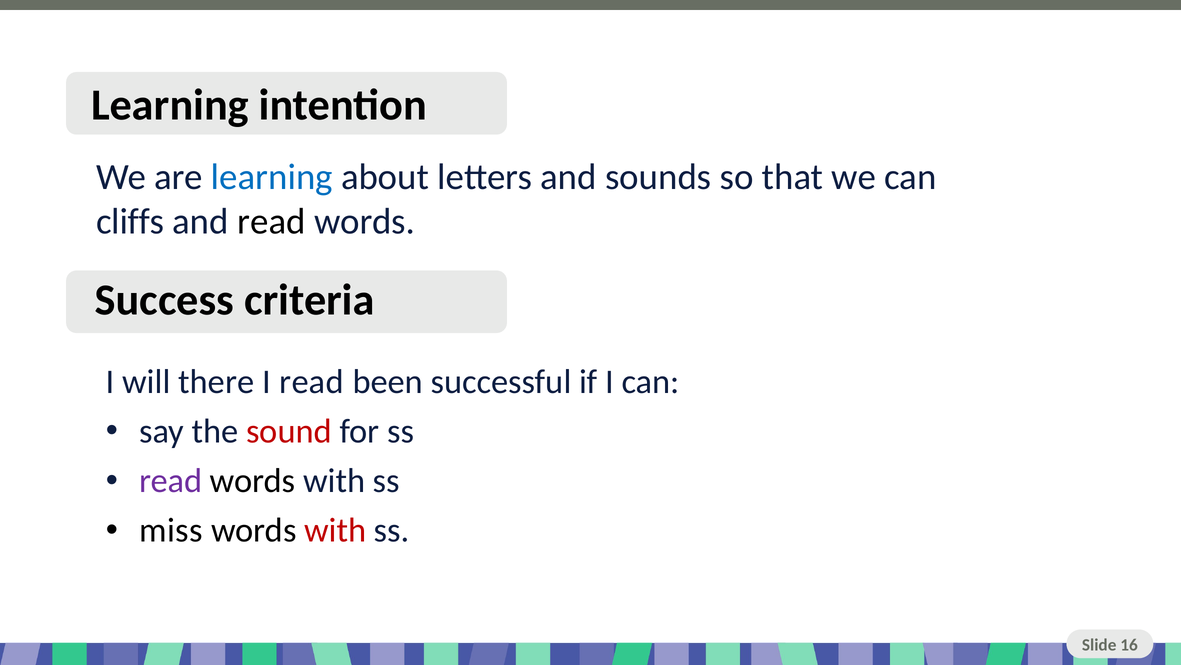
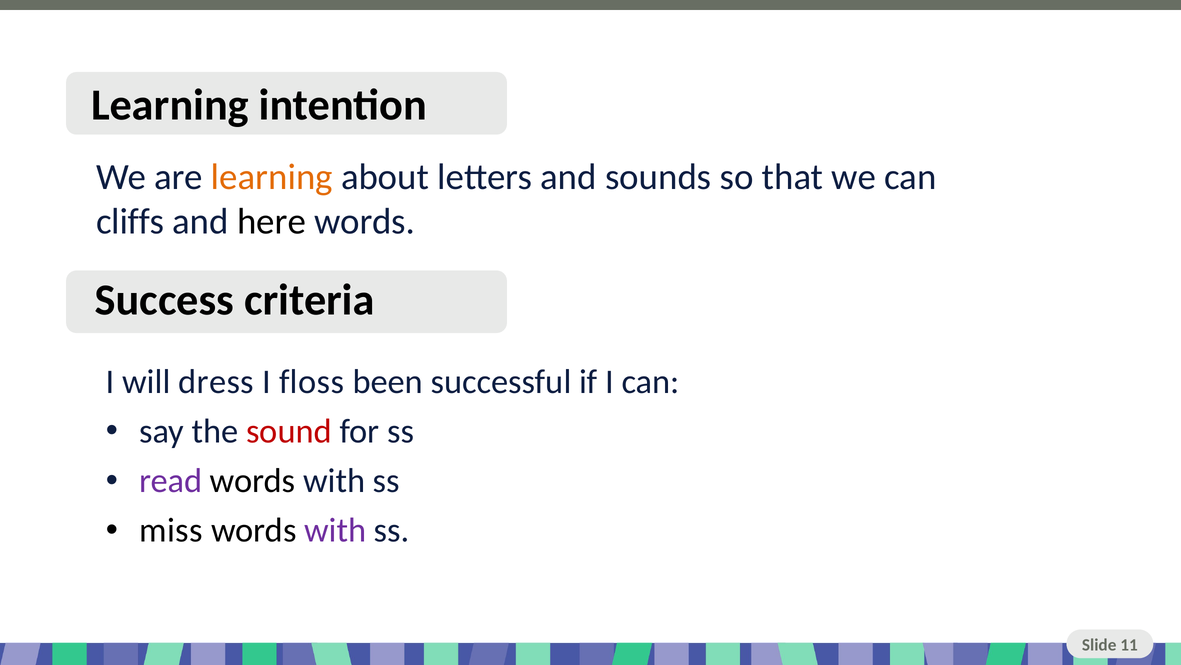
learning at (272, 177) colour: blue -> orange
and read: read -> here
there: there -> dress
I read: read -> floss
with at (335, 530) colour: red -> purple
16: 16 -> 11
